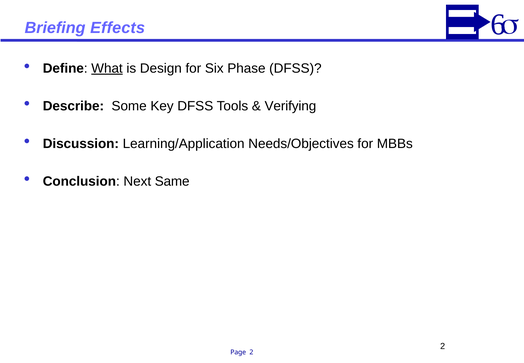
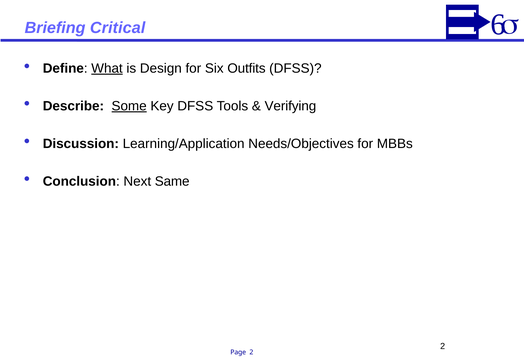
Effects: Effects -> Critical
Phase: Phase -> Outfits
Some underline: none -> present
